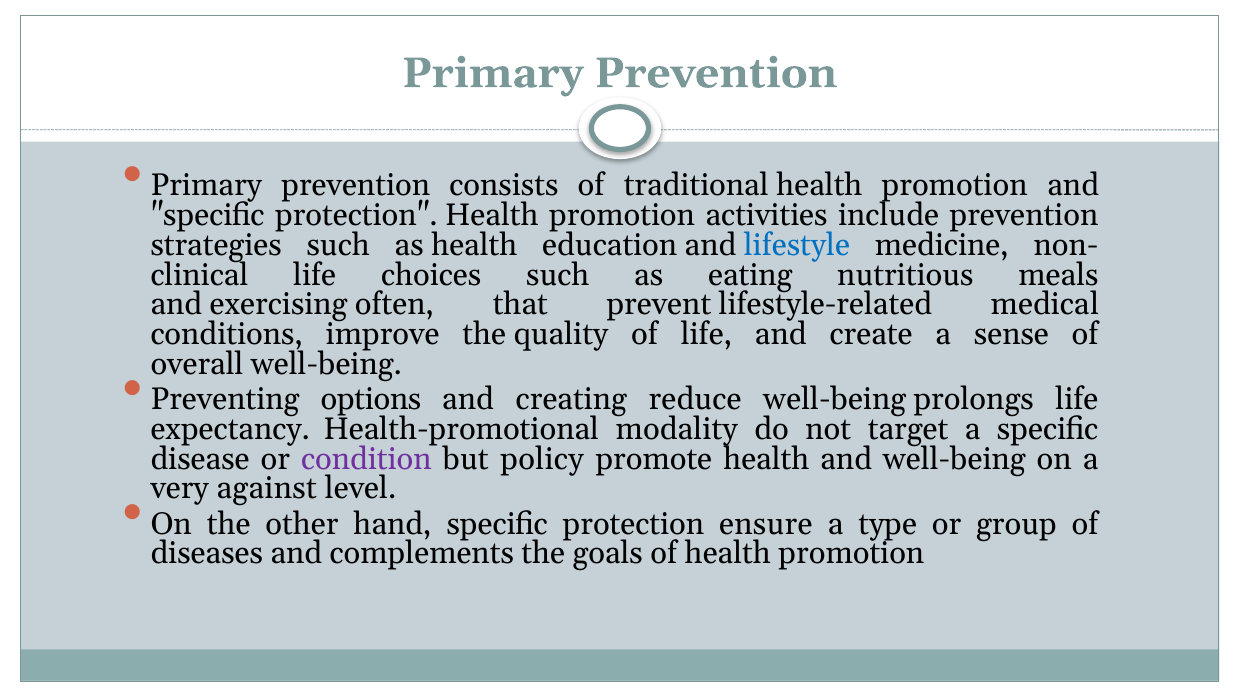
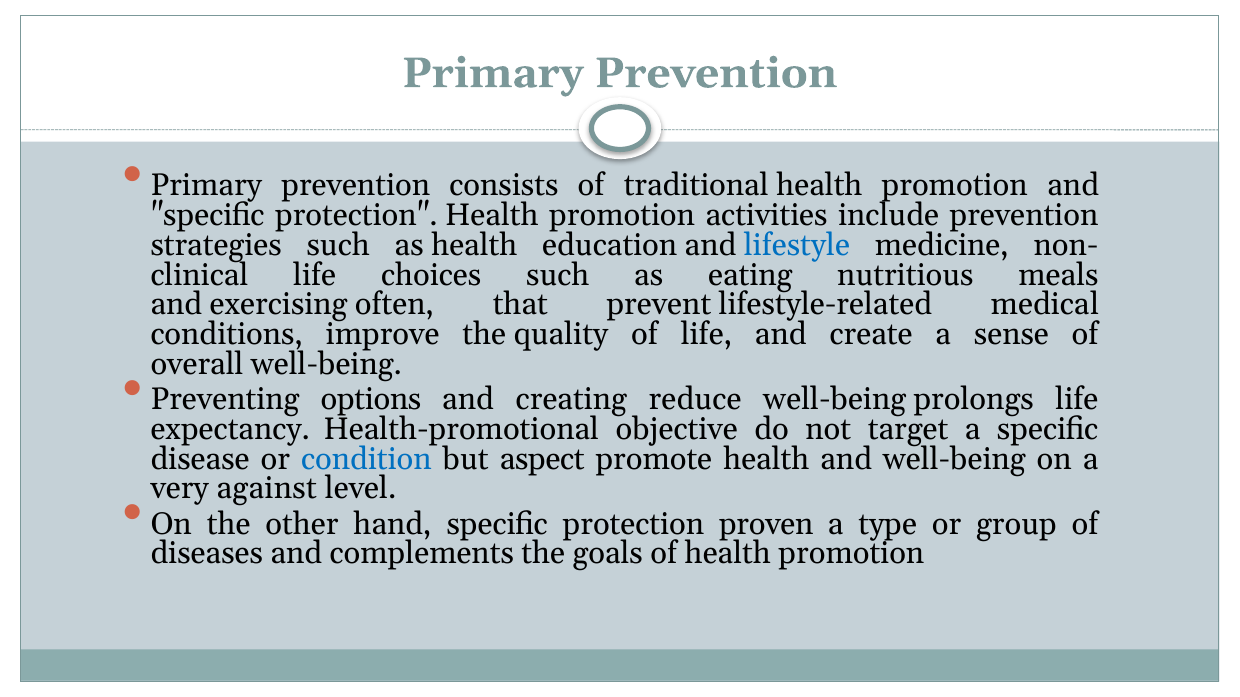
modality: modality -> objective
condition colour: purple -> blue
policy: policy -> aspect
ensure: ensure -> proven
